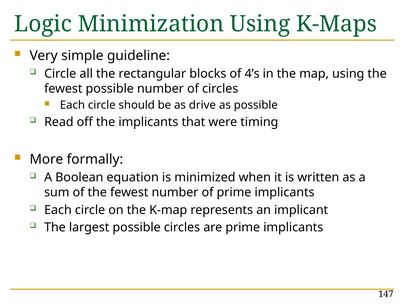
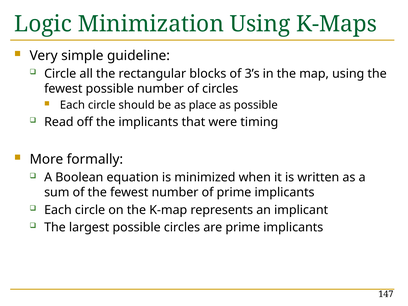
4’s: 4’s -> 3’s
drive: drive -> place
